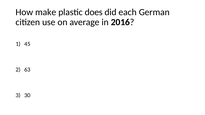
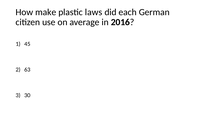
does: does -> laws
